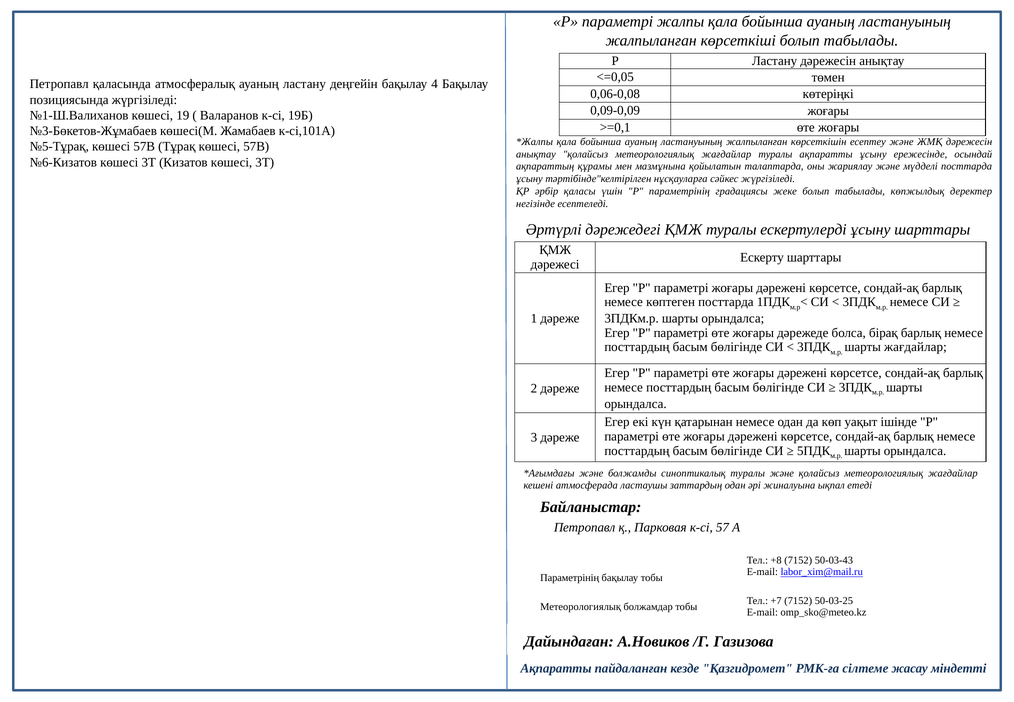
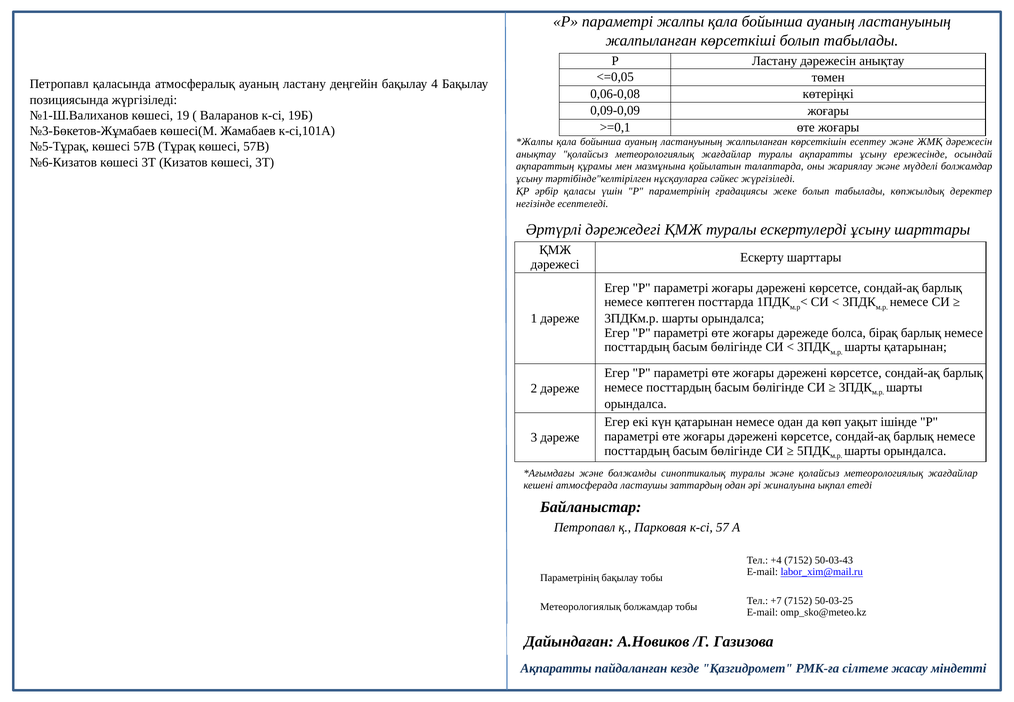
мүдделі посттарда: посттарда -> болжамдар
шарты жағдайлар: жағдайлар -> қатарынан
+8: +8 -> +4
